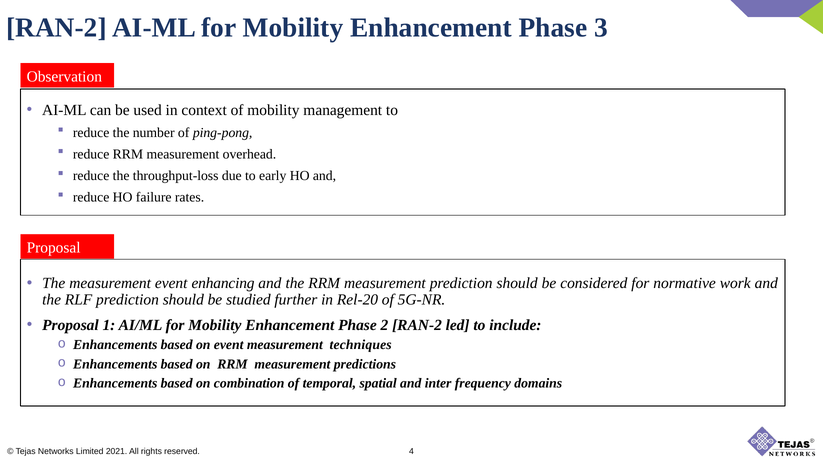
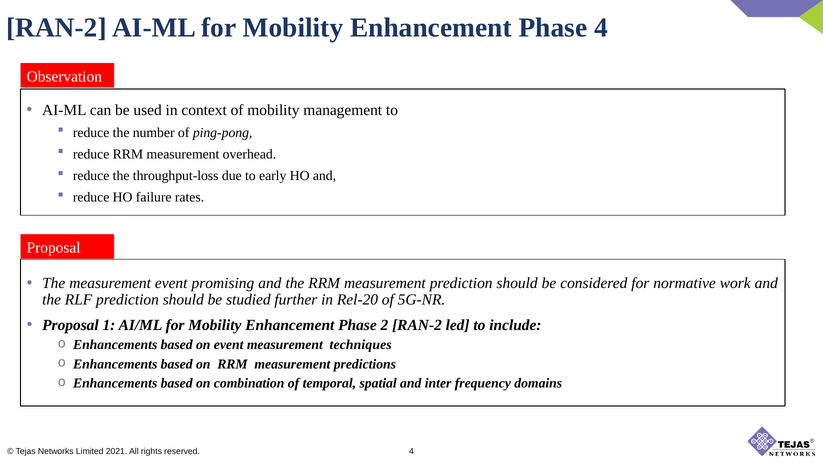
Phase 3: 3 -> 4
enhancing: enhancing -> promising
